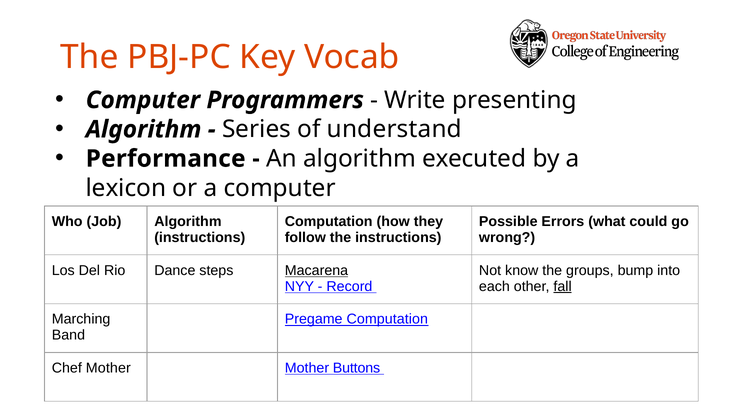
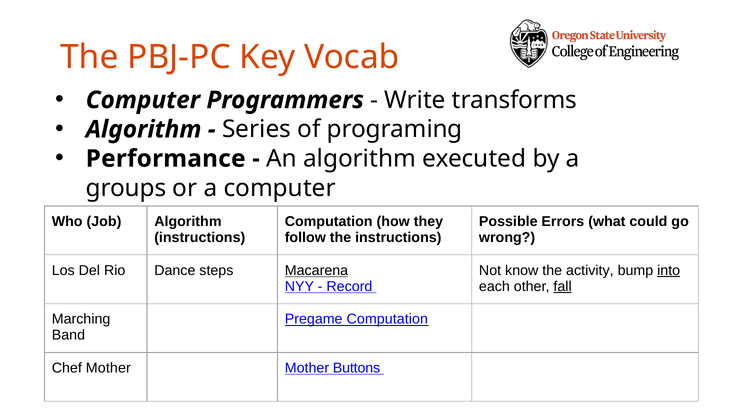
presenting: presenting -> transforms
understand: understand -> programing
lexicon: lexicon -> groups
groups: groups -> activity
into underline: none -> present
